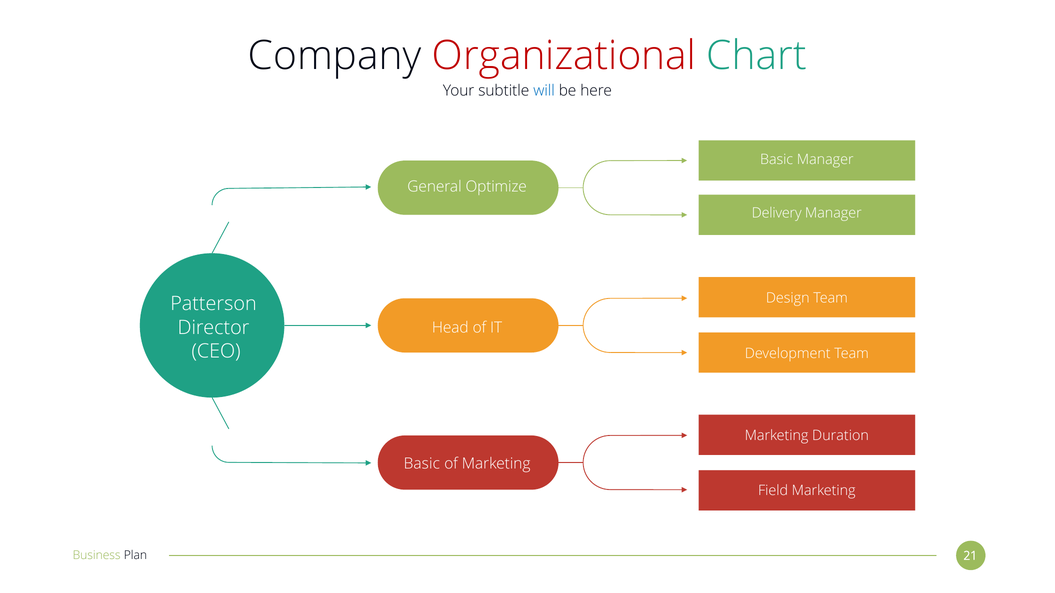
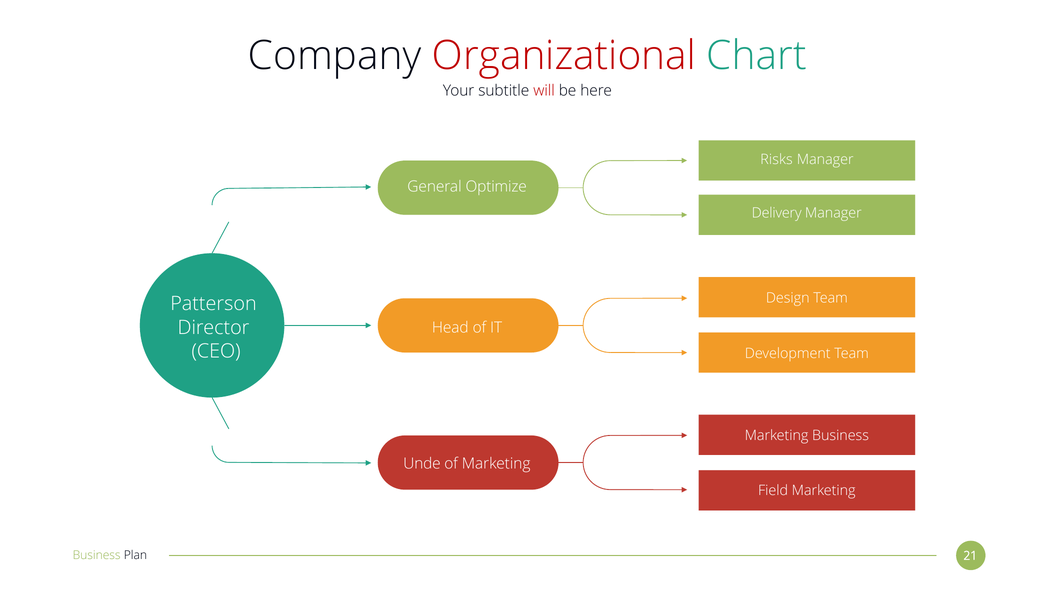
will colour: blue -> red
Basic at (777, 160): Basic -> Risks
Marketing Duration: Duration -> Business
Basic at (422, 464): Basic -> Unde
